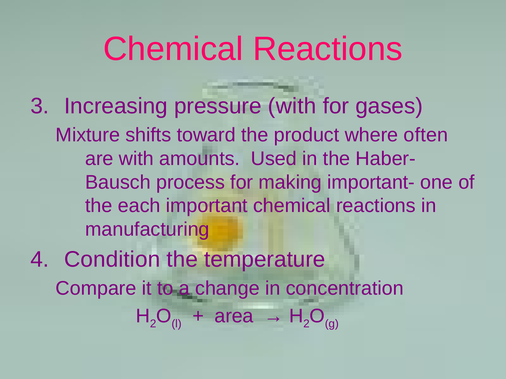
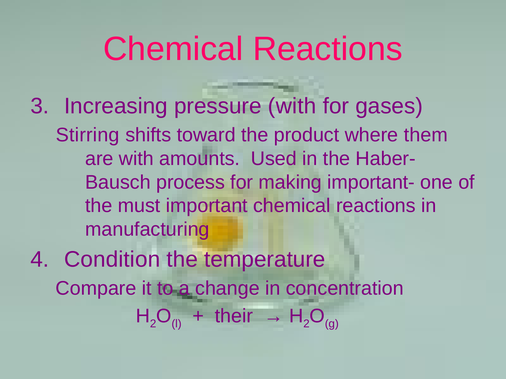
Mixture: Mixture -> Stirring
often: often -> them
each: each -> must
area: area -> their
